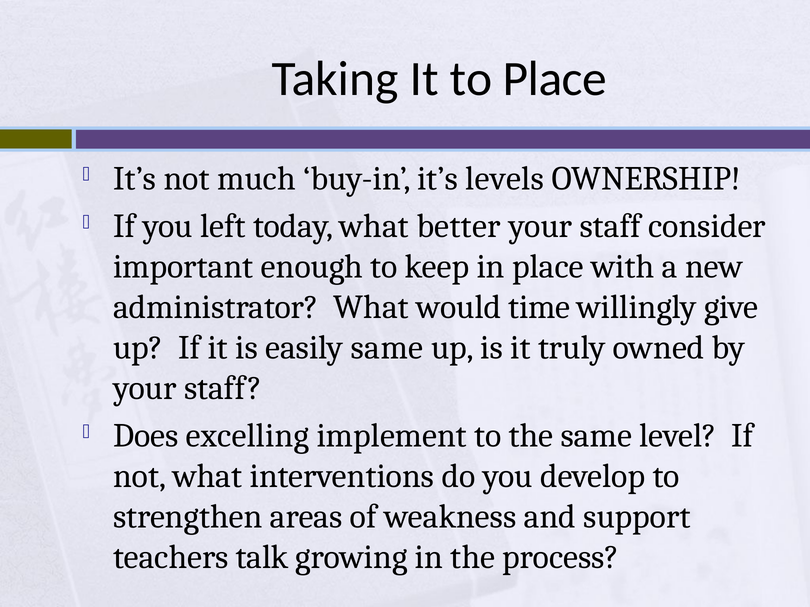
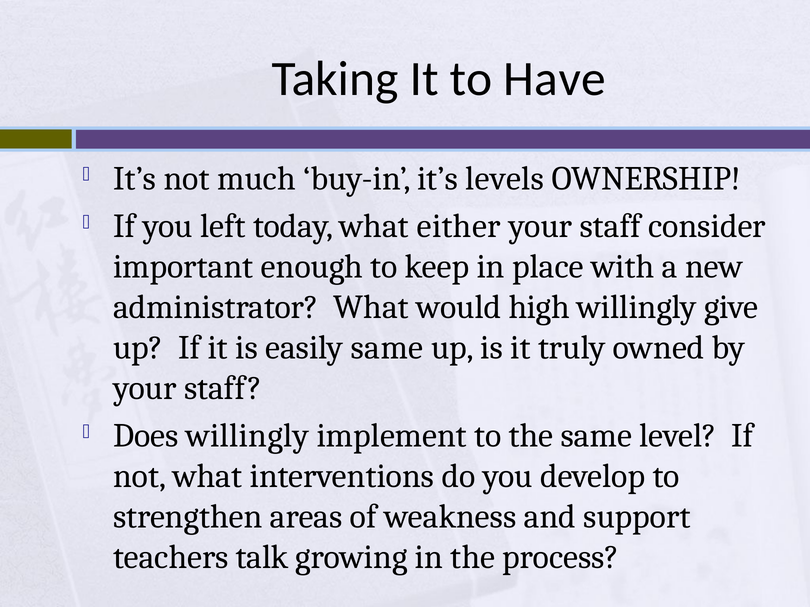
to Place: Place -> Have
better: better -> either
time: time -> high
Does excelling: excelling -> willingly
